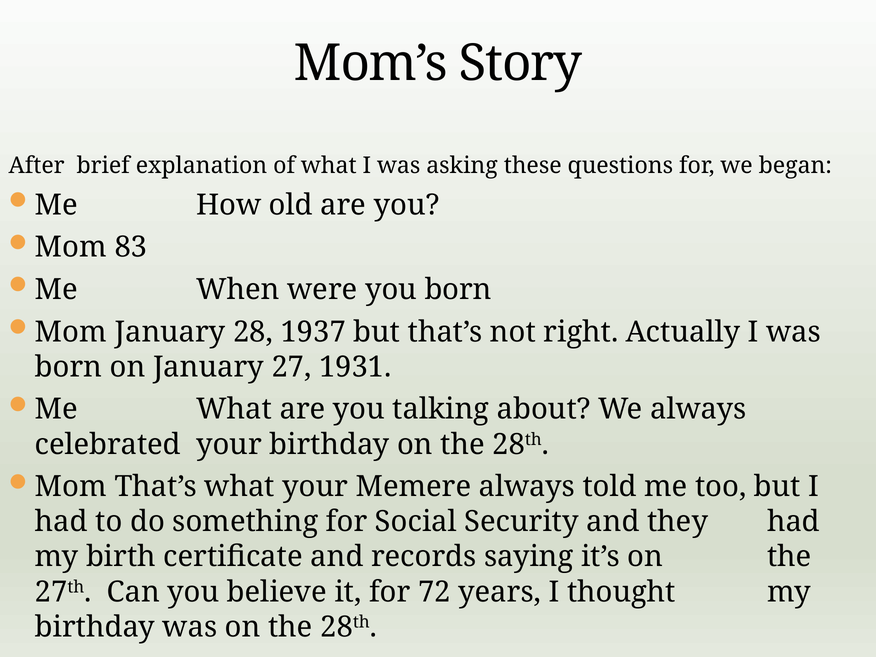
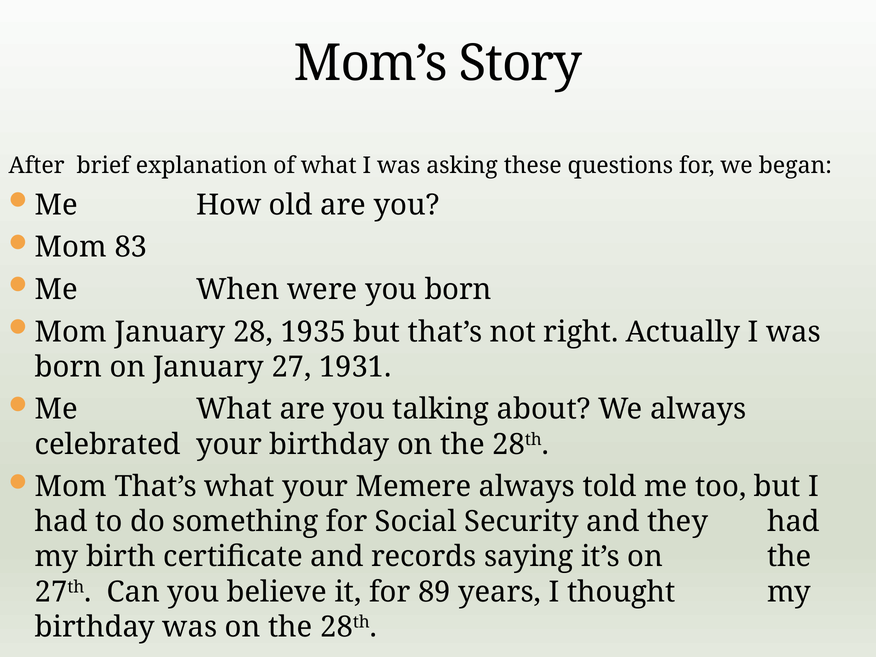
1937: 1937 -> 1935
72: 72 -> 89
